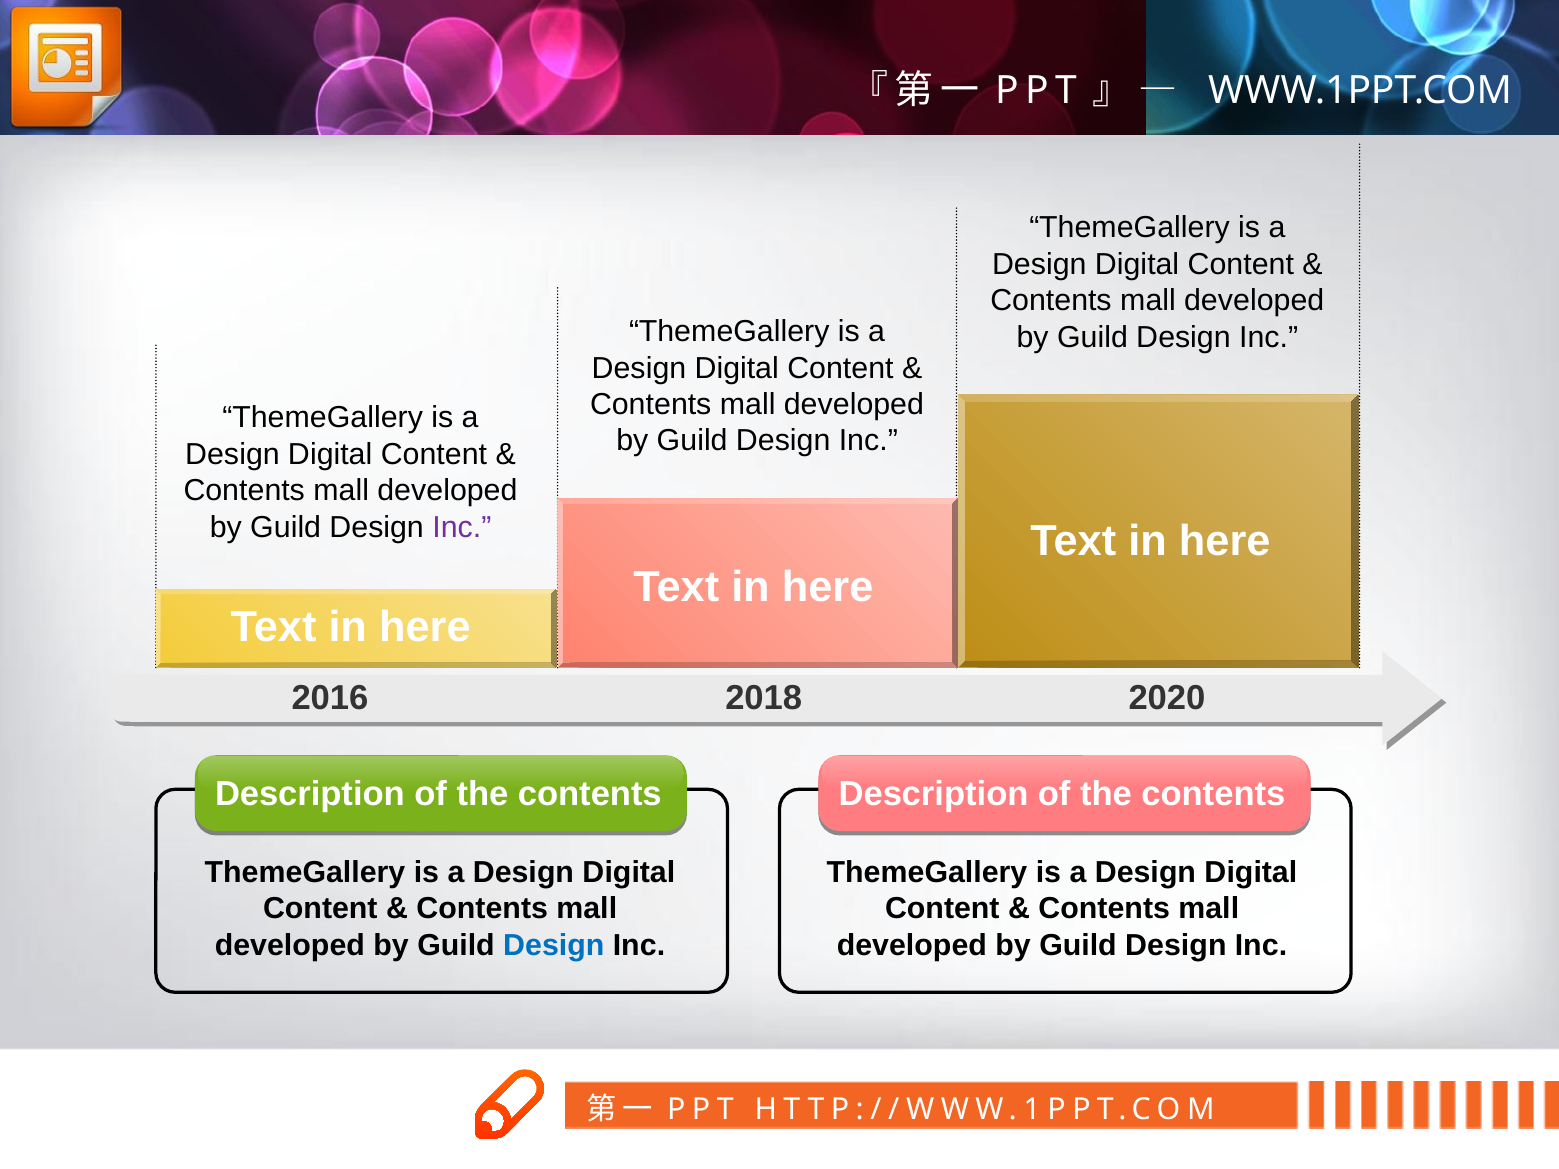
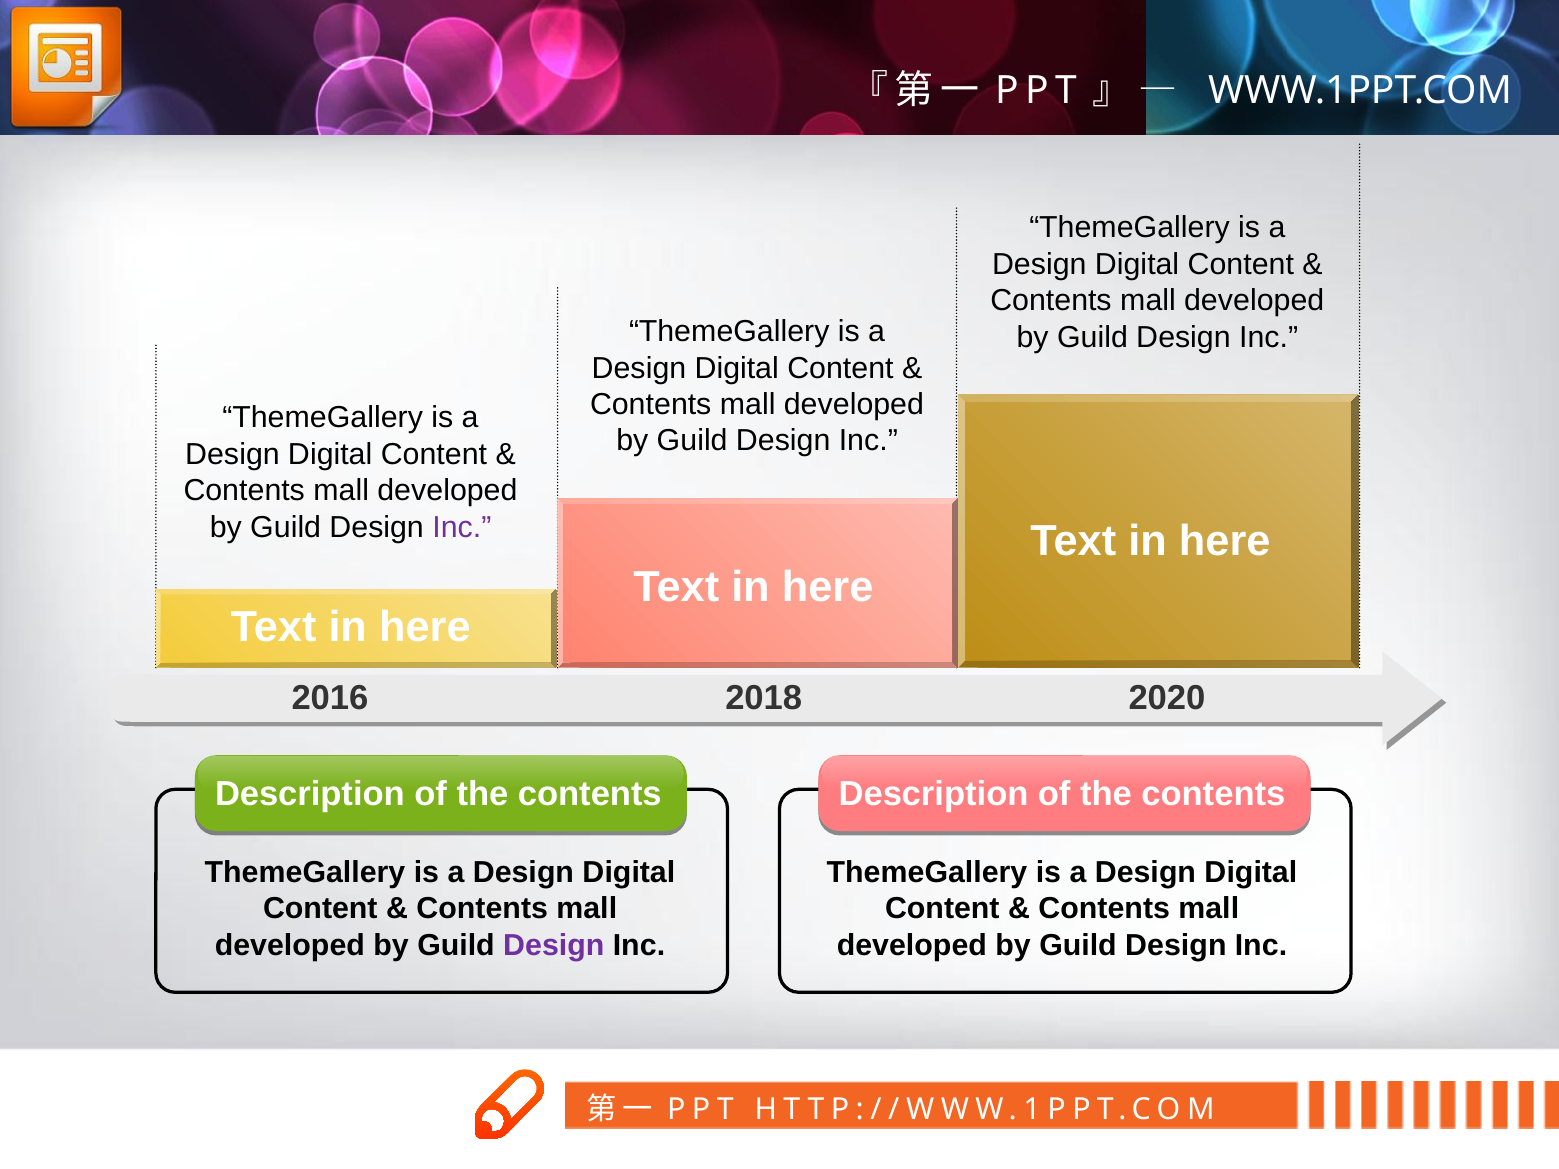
Design at (554, 945) colour: blue -> purple
